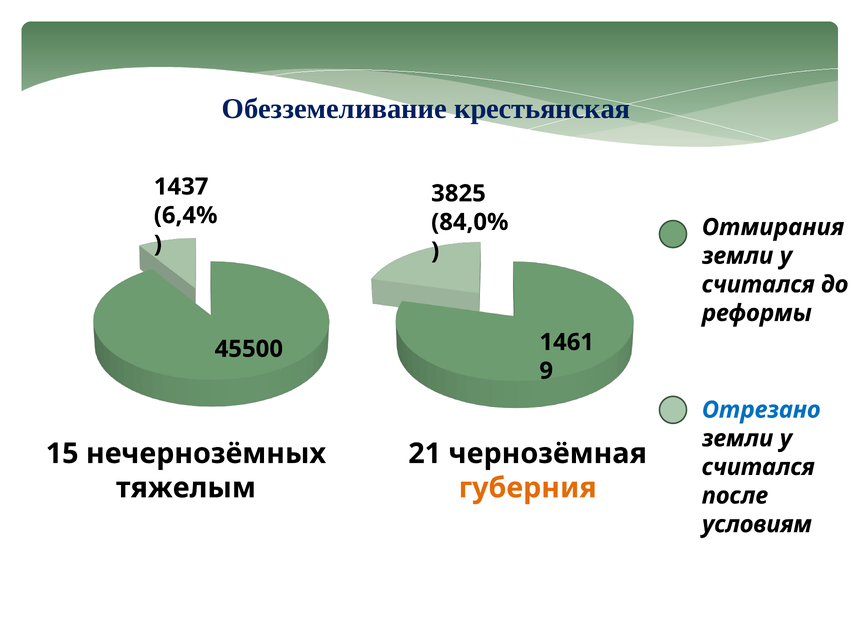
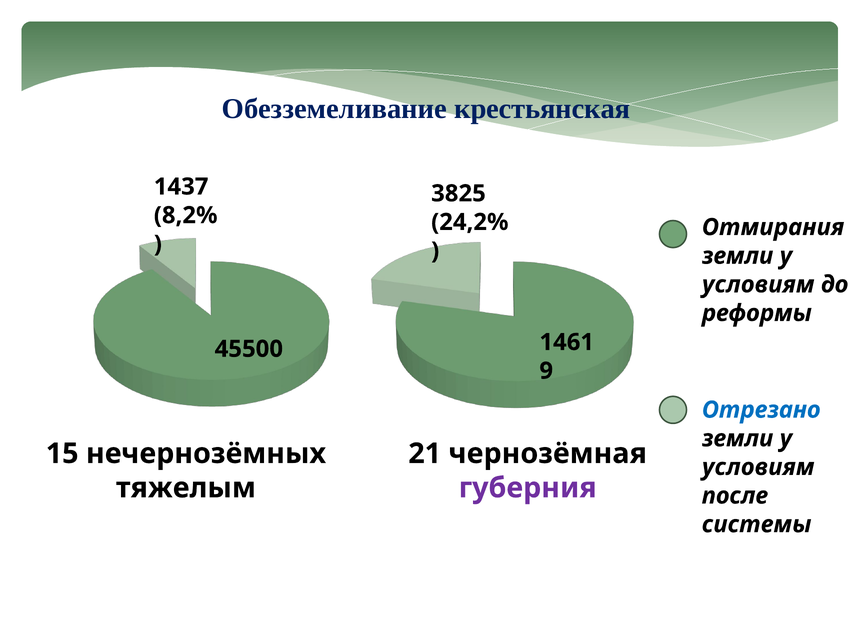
6,4%: 6,4% -> 8,2%
84,0%: 84,0% -> 24,2%
считался at (758, 285): считался -> условиям
считался at (758, 467): считался -> условиям
губерния colour: orange -> purple
условиям: условиям -> системы
